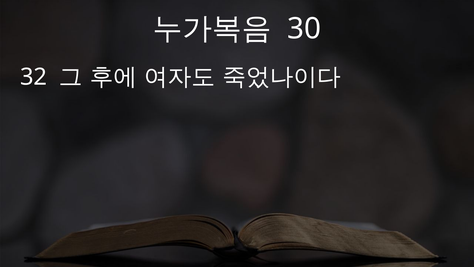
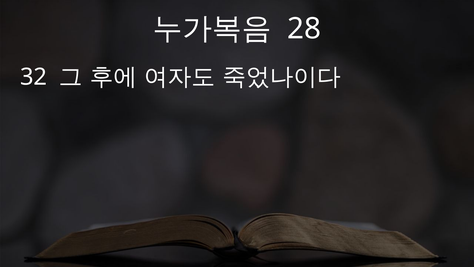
30: 30 -> 28
